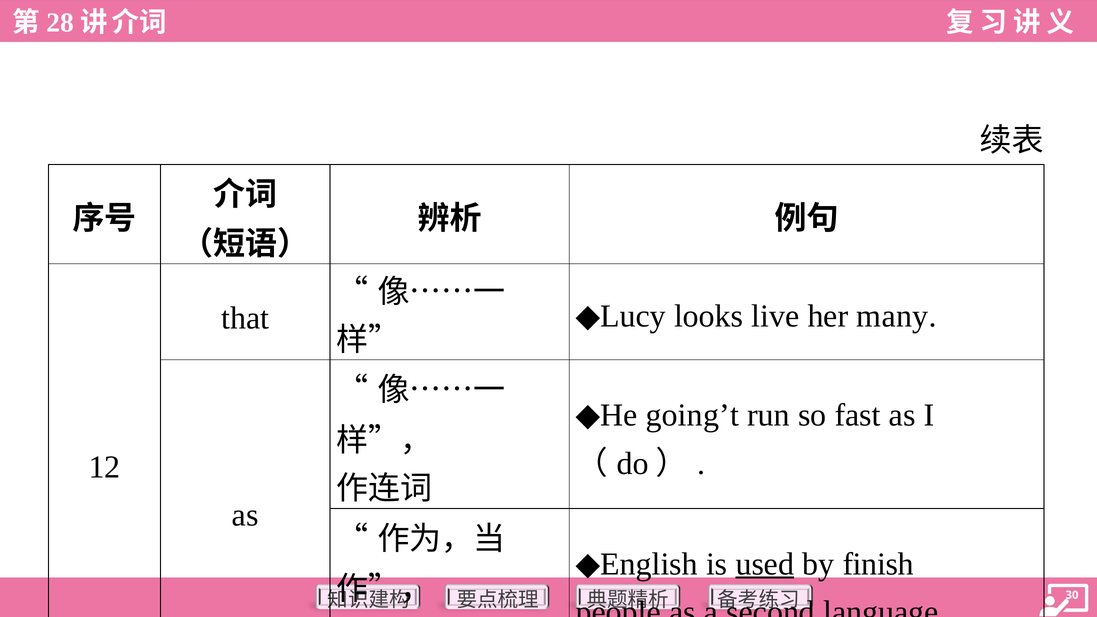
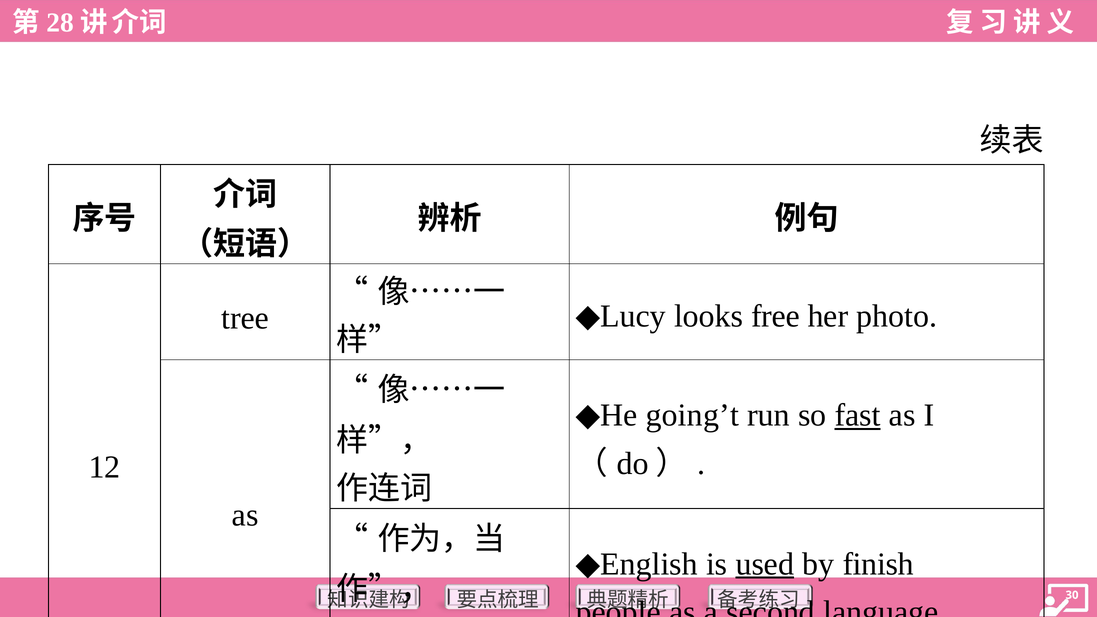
live: live -> free
many: many -> photo
that: that -> tree
fast underline: none -> present
